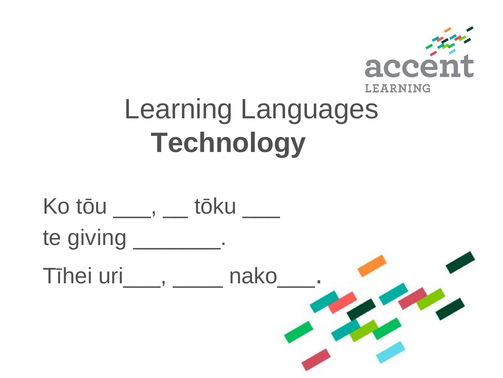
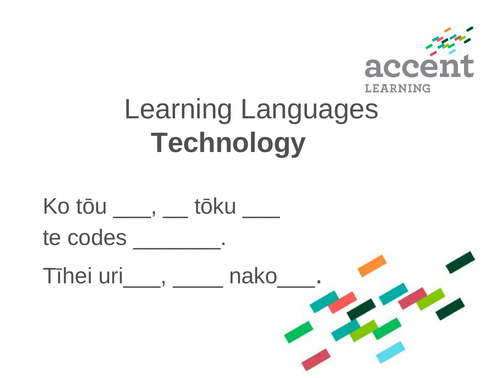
giving: giving -> codes
